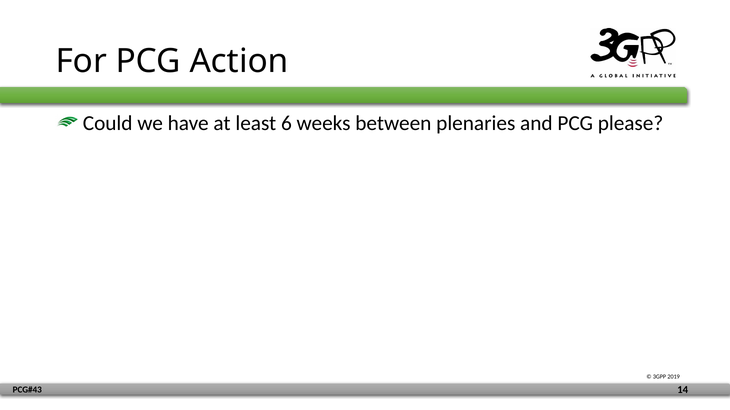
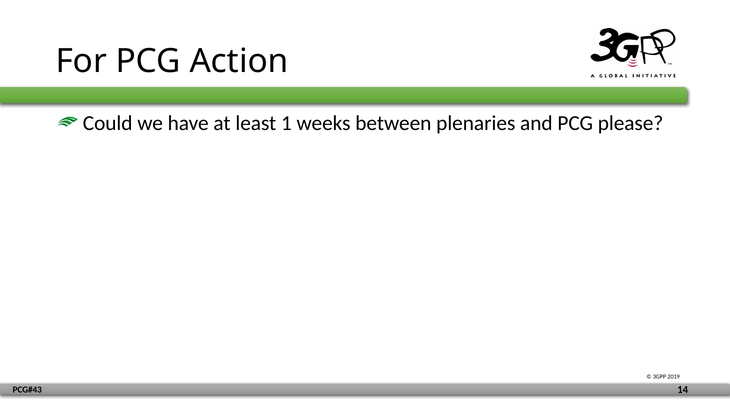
6: 6 -> 1
